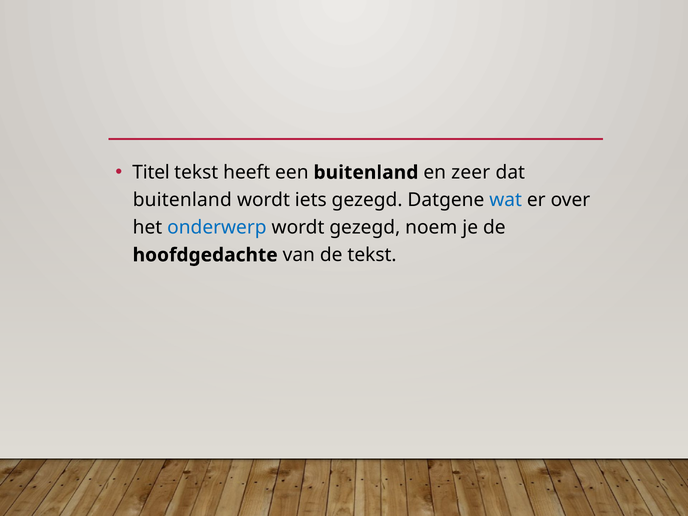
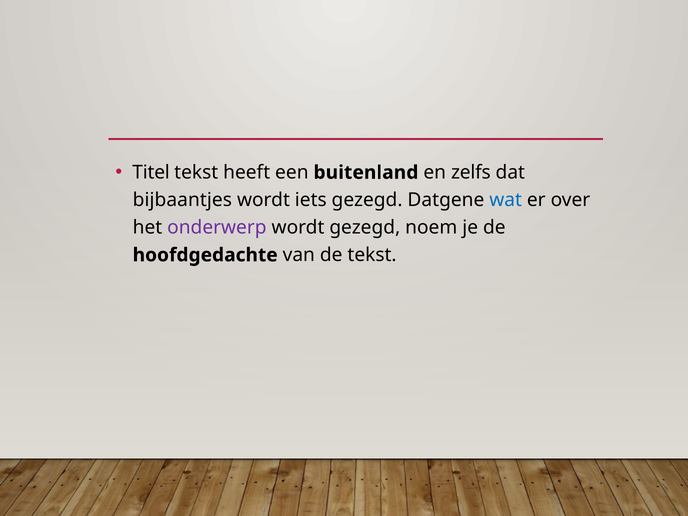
zeer: zeer -> zelfs
buitenland at (182, 200): buitenland -> bijbaantjes
onderwerp colour: blue -> purple
